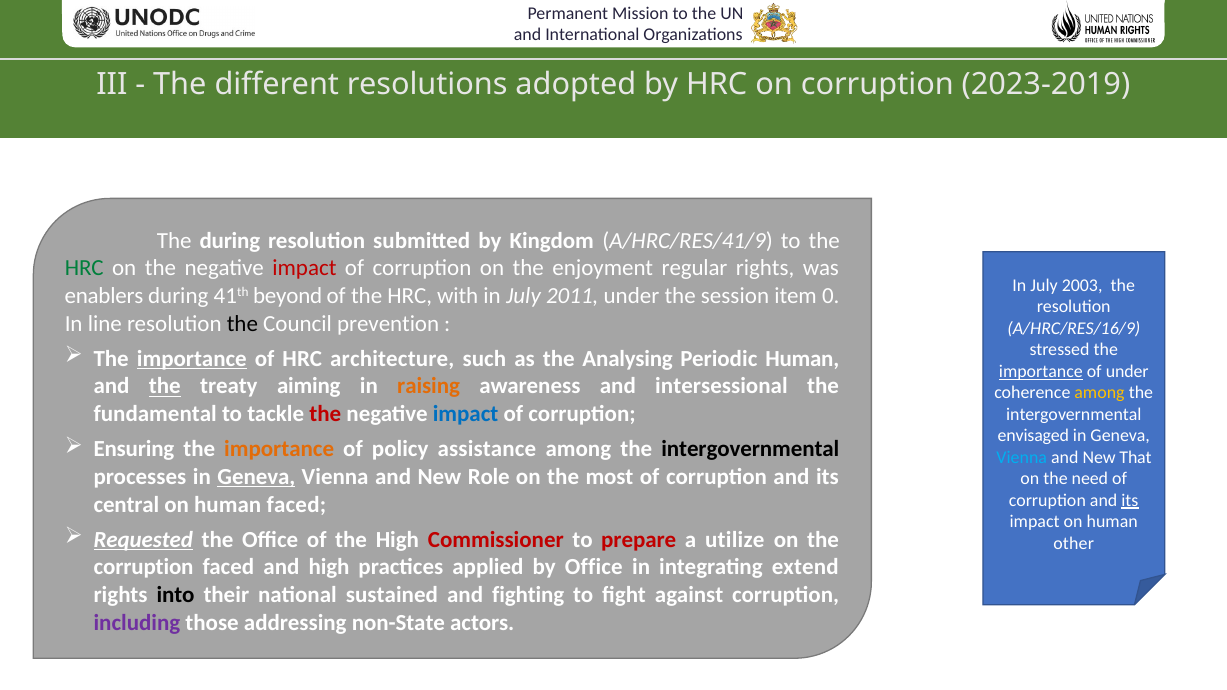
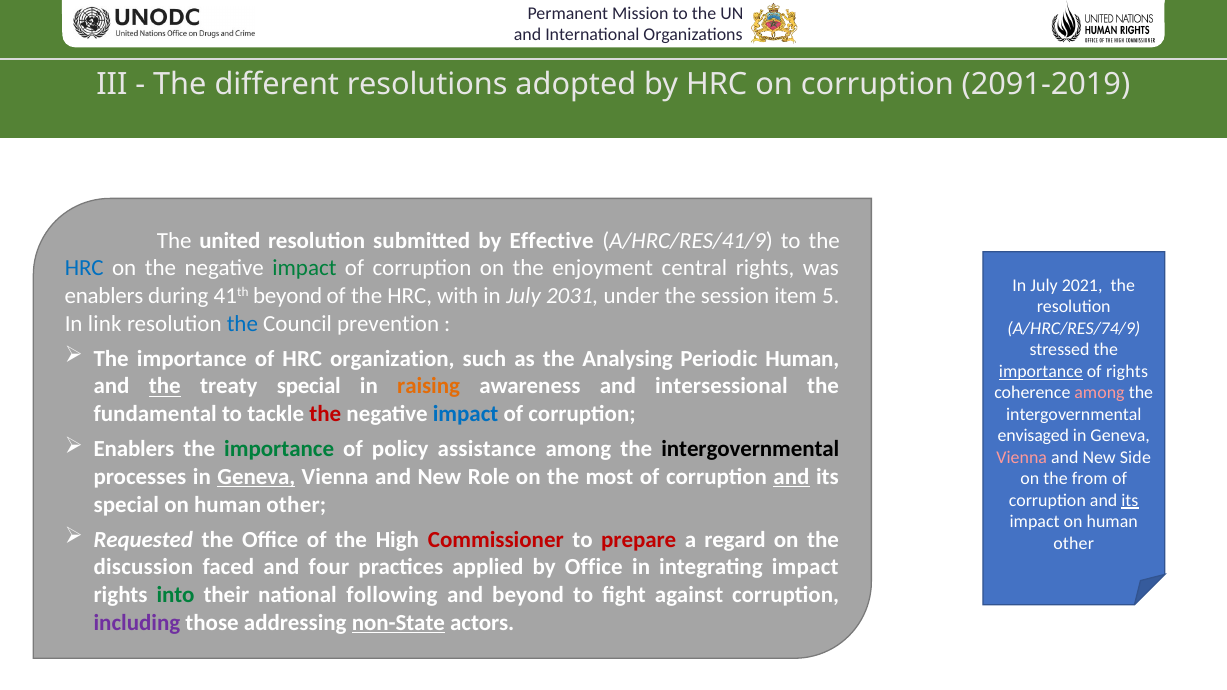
2023-2019: 2023-2019 -> 2091-2019
The during: during -> united
Kingdom: Kingdom -> Effective
HRC at (84, 268) colour: green -> blue
impact at (304, 268) colour: red -> green
regular: regular -> central
2003: 2003 -> 2021
2011: 2011 -> 2031
0: 0 -> 5
line: line -> link
the at (242, 324) colour: black -> blue
A/HRC/RES/16/9: A/HRC/RES/16/9 -> A/HRC/RES/74/9
importance at (192, 359) underline: present -> none
architecture: architecture -> organization
of under: under -> rights
treaty aiming: aiming -> special
among at (1099, 393) colour: yellow -> pink
Ensuring at (134, 449): Ensuring -> Enablers
importance at (279, 449) colour: orange -> green
Vienna at (1022, 457) colour: light blue -> pink
That: That -> Side
and at (791, 477) underline: none -> present
need: need -> from
central at (126, 505): central -> special
faced at (296, 505): faced -> other
Requested underline: present -> none
utilize: utilize -> regard
corruption at (144, 567): corruption -> discussion
and high: high -> four
integrating extend: extend -> impact
into colour: black -> green
sustained: sustained -> following
and fighting: fighting -> beyond
non-State underline: none -> present
